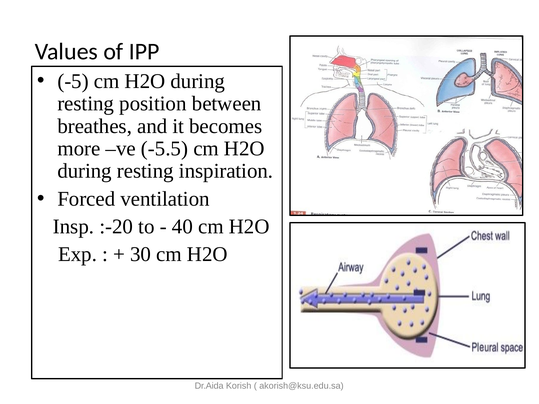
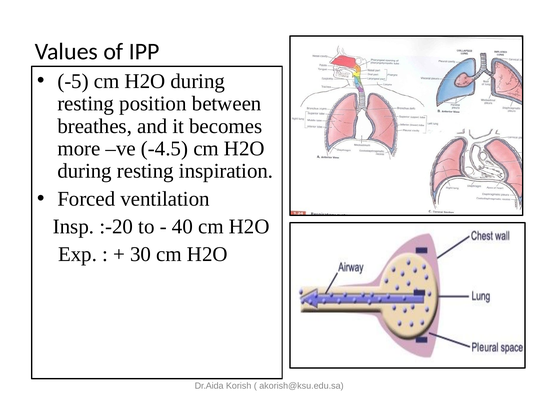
-5.5: -5.5 -> -4.5
